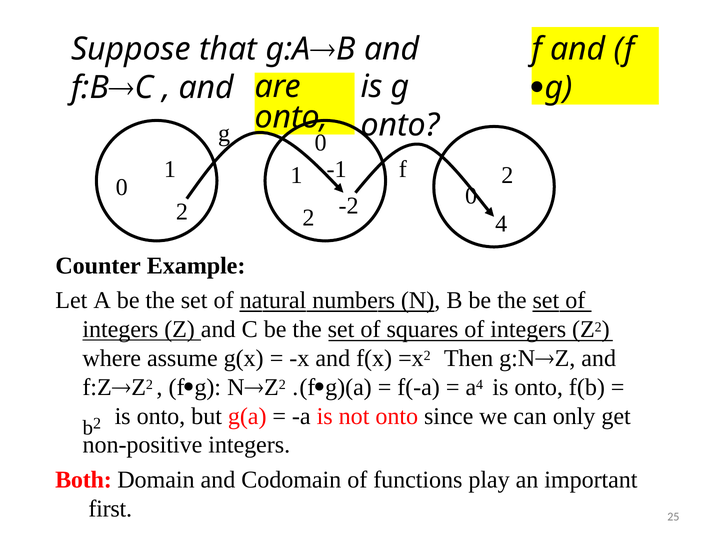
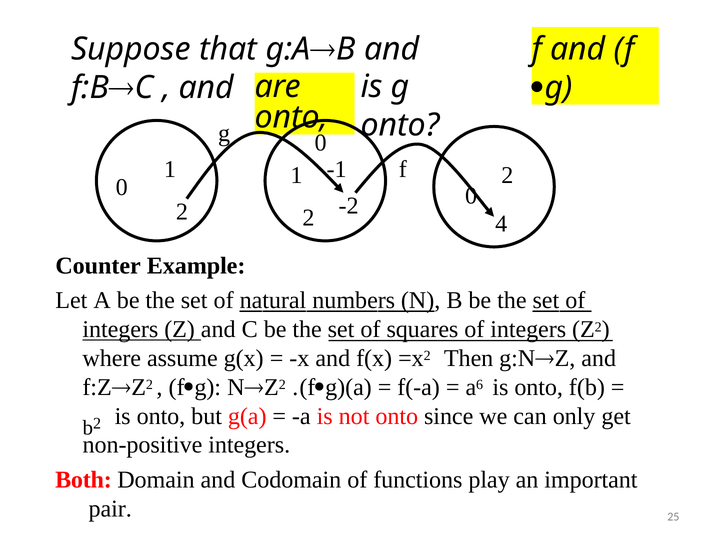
a 4: 4 -> 6
first: first -> pair
